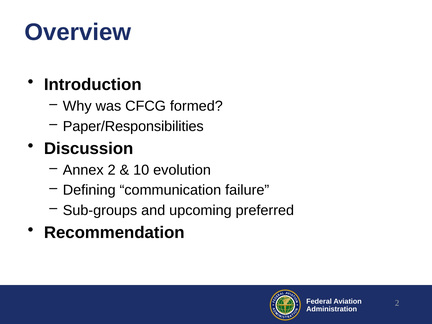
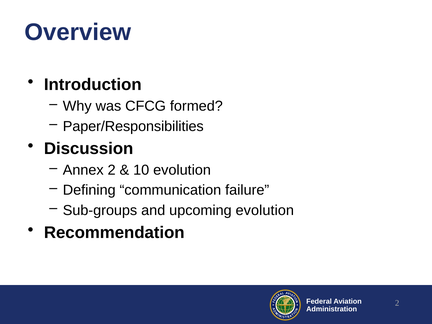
upcoming preferred: preferred -> evolution
